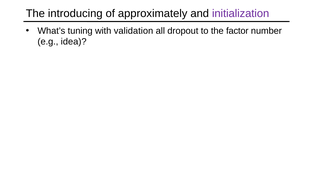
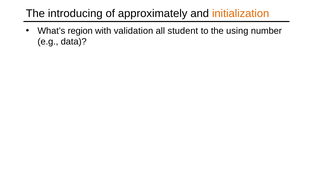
initialization colour: purple -> orange
tuning: tuning -> region
dropout: dropout -> student
factor: factor -> using
idea: idea -> data
